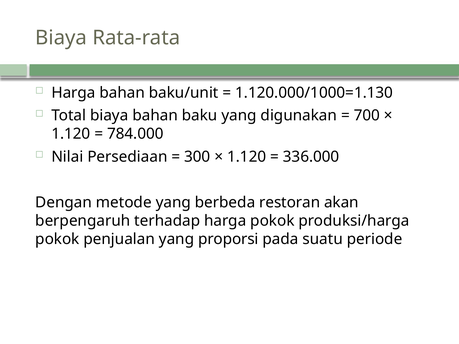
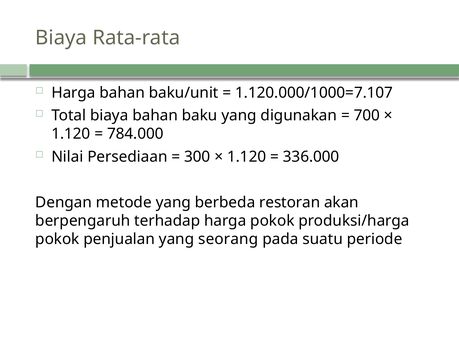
1.120.000/1000=1.130: 1.120.000/1000=1.130 -> 1.120.000/1000=7.107
proporsi: proporsi -> seorang
